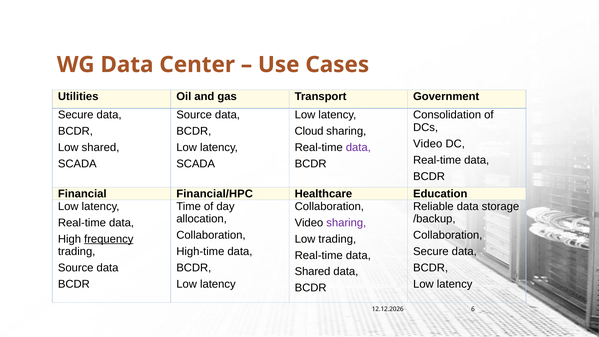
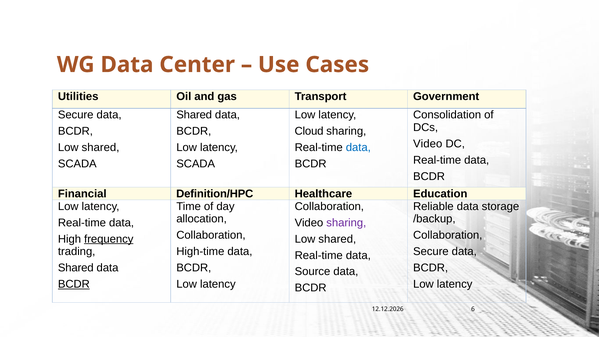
Source at (194, 115): Source -> Shared
data at (358, 147) colour: purple -> blue
Financial/HPC: Financial/HPC -> Definition/HPC
trading at (337, 239): trading -> shared
Source at (76, 268): Source -> Shared
Shared at (313, 272): Shared -> Source
BCDR at (74, 284) underline: none -> present
